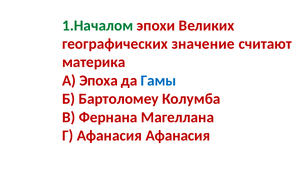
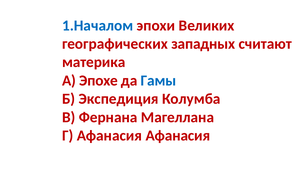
1.Началом colour: green -> blue
значение: значение -> западных
Эпоха: Эпоха -> Эпохе
Бартоломеу: Бартоломеу -> Экспедиция
